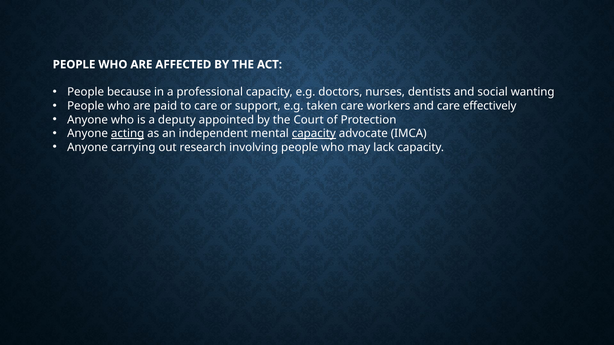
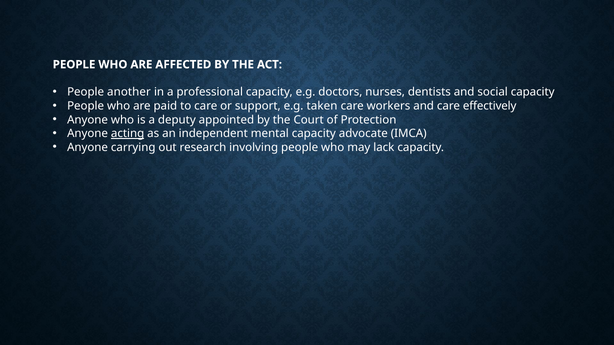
because: because -> another
social wanting: wanting -> capacity
capacity at (314, 134) underline: present -> none
